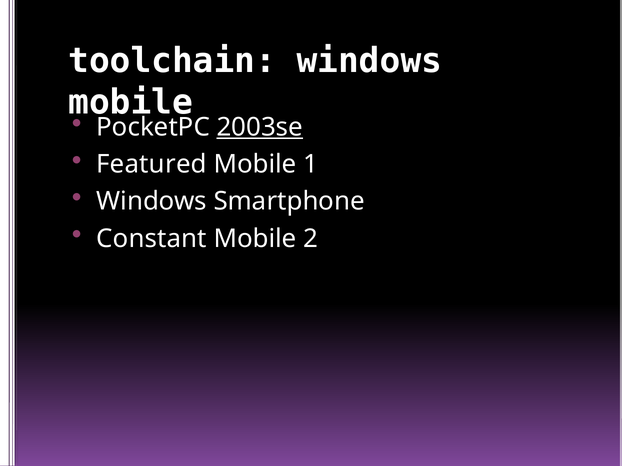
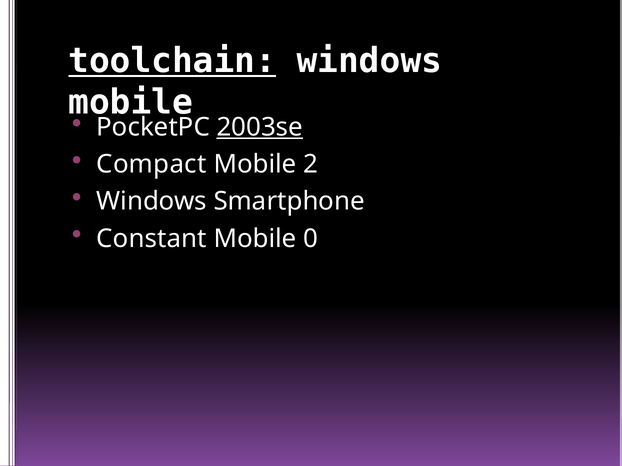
toolchain underline: none -> present
Featured: Featured -> Compact
1: 1 -> 2
2: 2 -> 0
